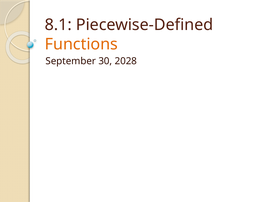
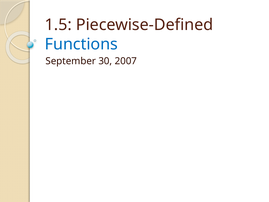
8.1: 8.1 -> 1.5
Functions colour: orange -> blue
2028: 2028 -> 2007
